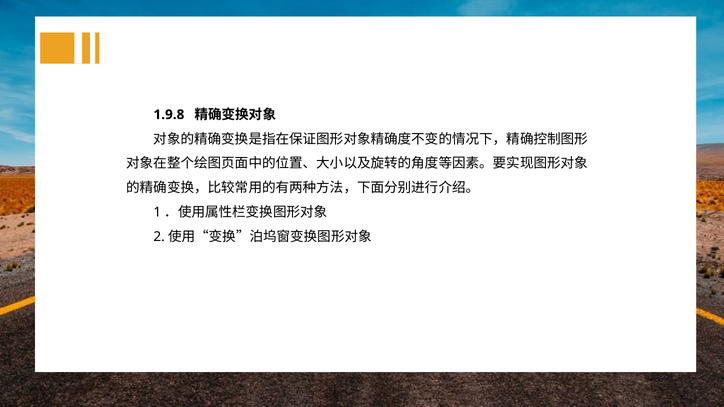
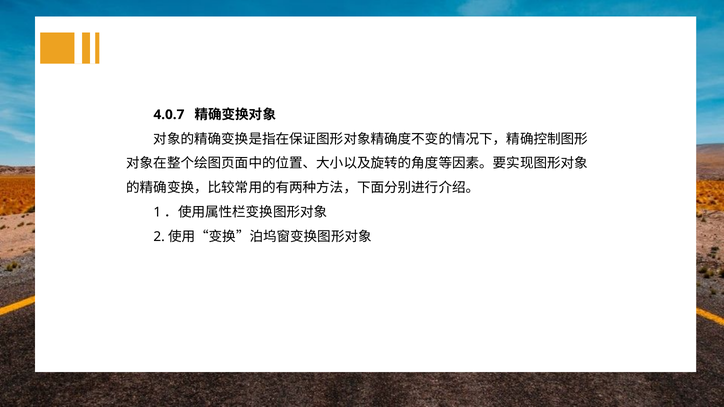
1.9.8: 1.9.8 -> 4.0.7
